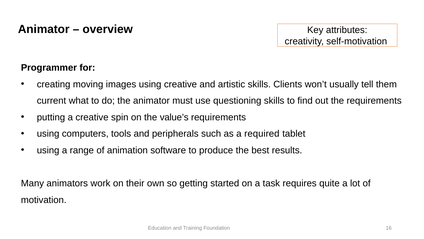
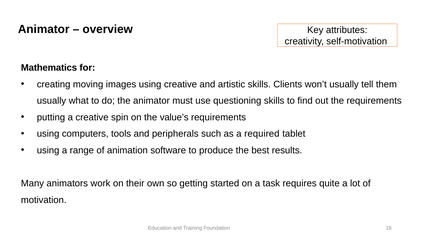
Programmer: Programmer -> Mathematics
current at (51, 101): current -> usually
